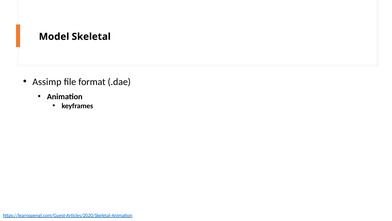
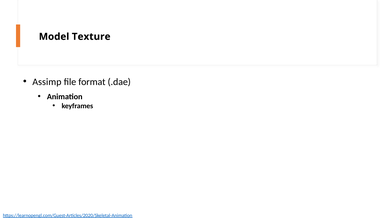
Skeletal: Skeletal -> Texture
